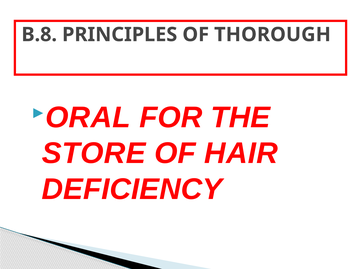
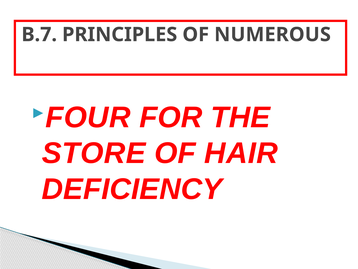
B.8: B.8 -> B.7
THOROUGH: THOROUGH -> NUMEROUS
ORAL: ORAL -> FOUR
